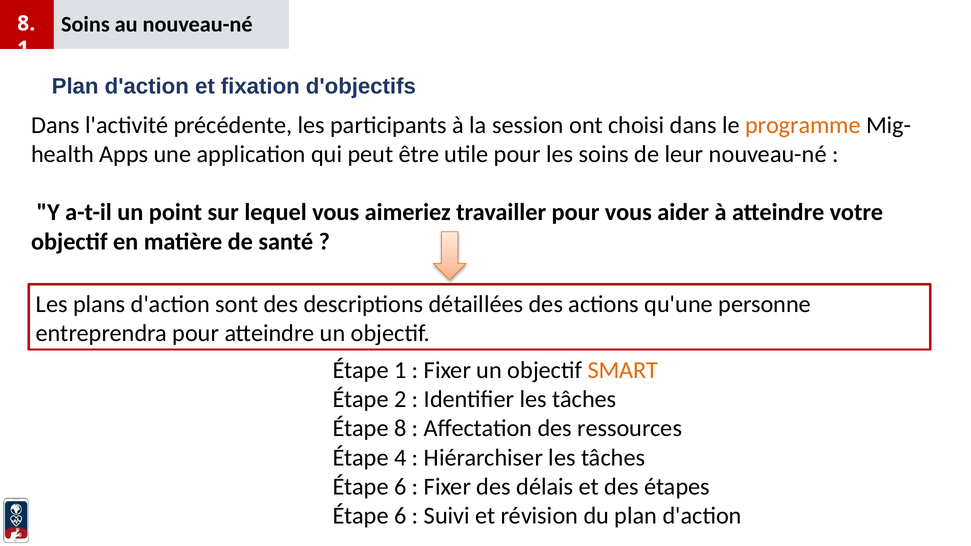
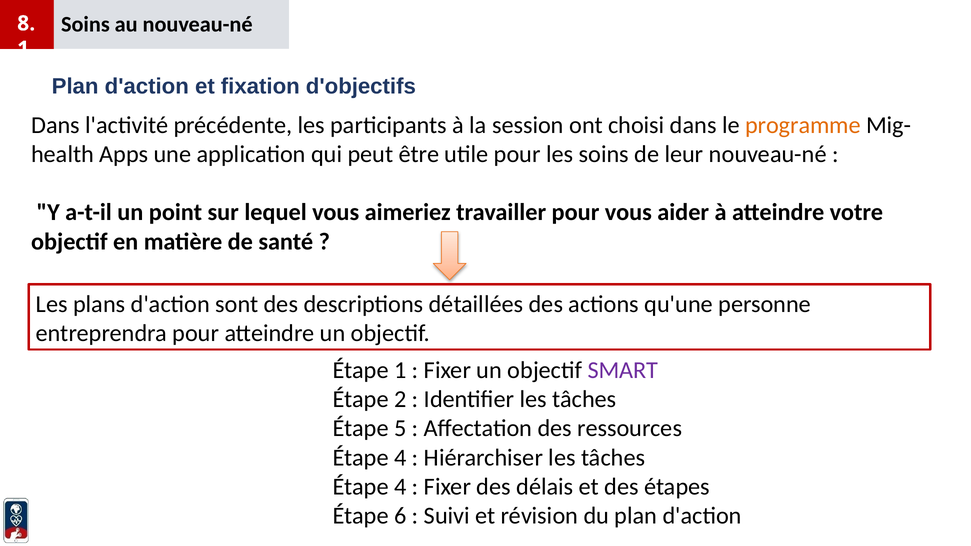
SMART colour: orange -> purple
Étape 8: 8 -> 5
6 at (400, 487): 6 -> 4
